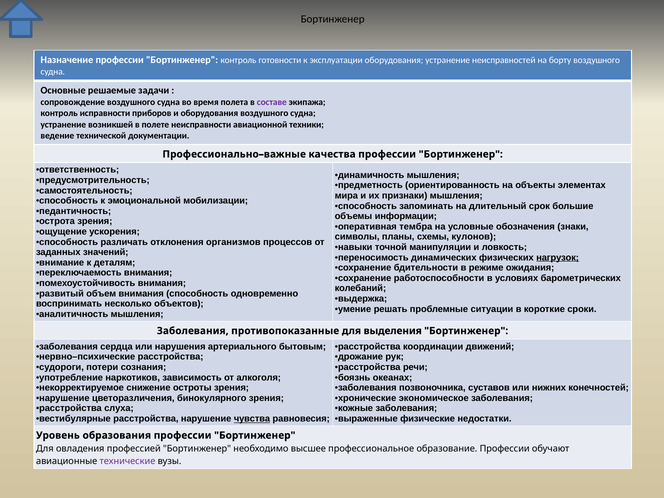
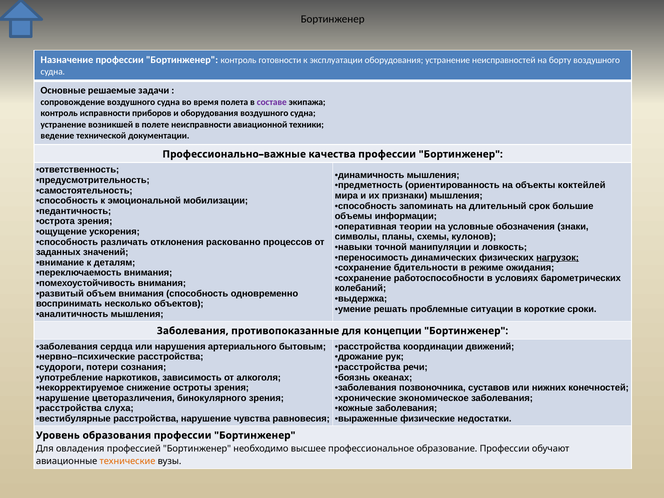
элементах: элементах -> коктейлей
тембра: тембра -> теории
организмов: организмов -> раскованно
выделения: выделения -> концепции
чувства underline: present -> none
технические colour: purple -> orange
